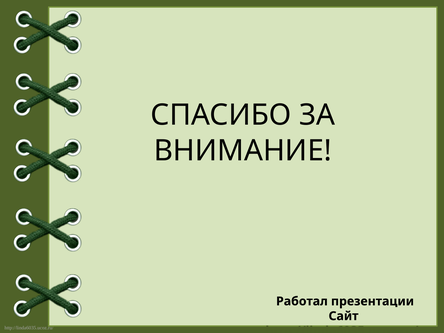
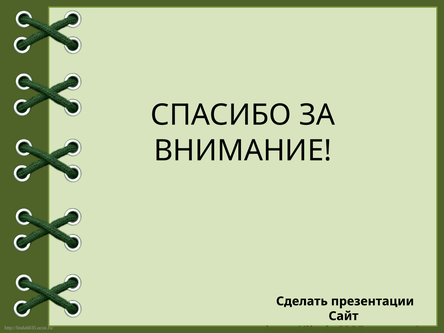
Работал: Работал -> Сделать
